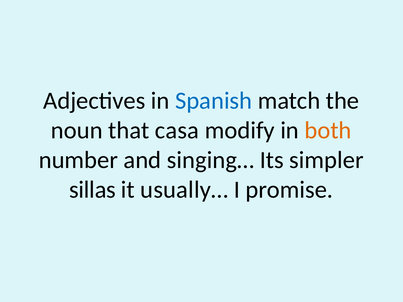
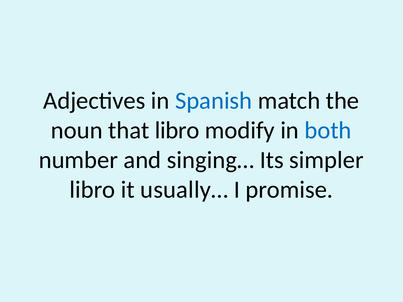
that casa: casa -> libro
both colour: orange -> blue
sillas at (92, 190): sillas -> libro
